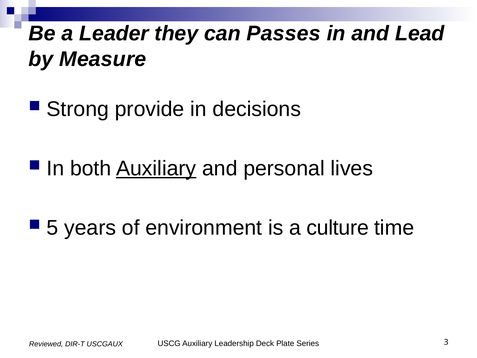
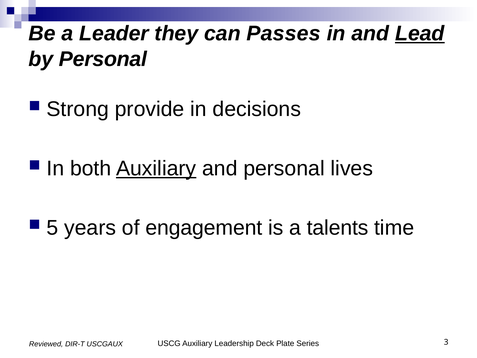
Lead underline: none -> present
by Measure: Measure -> Personal
environment: environment -> engagement
culture: culture -> talents
